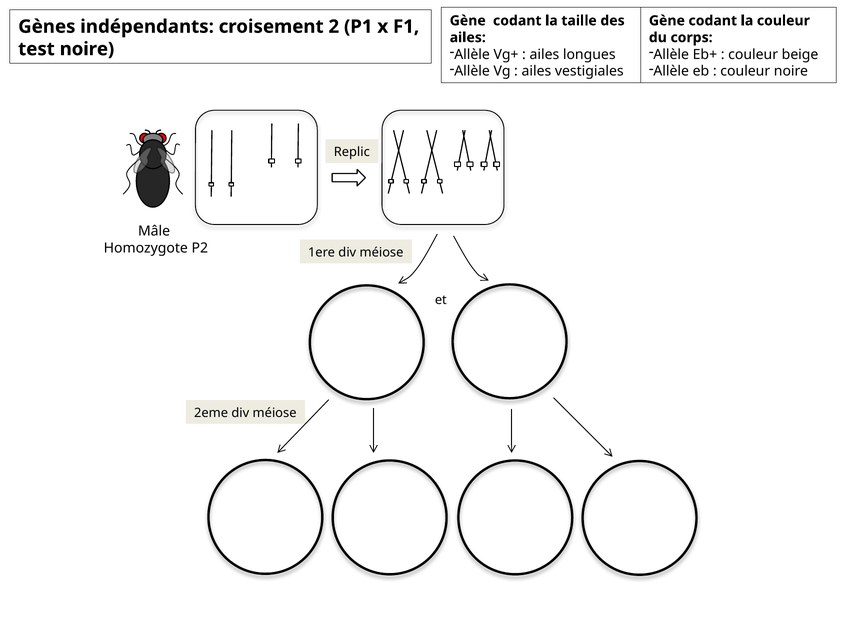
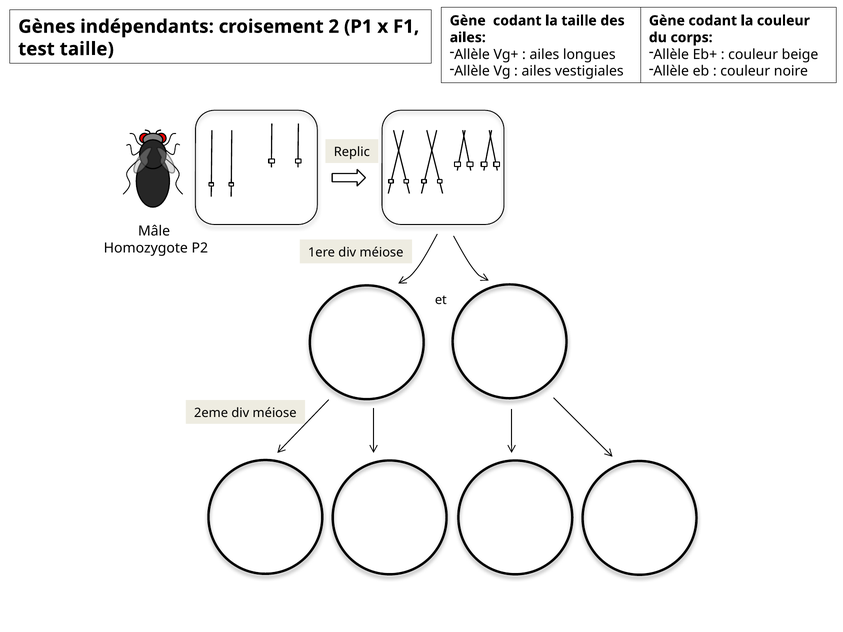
test noire: noire -> taille
